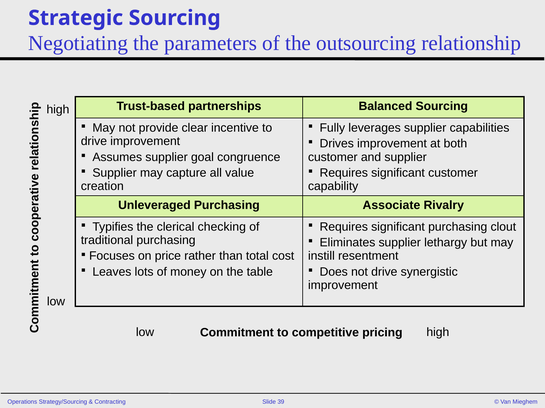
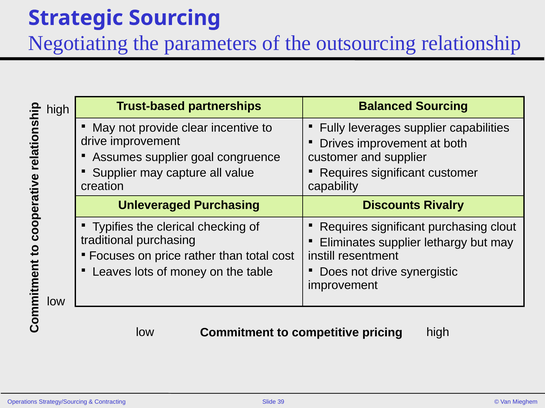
Associate: Associate -> Discounts
